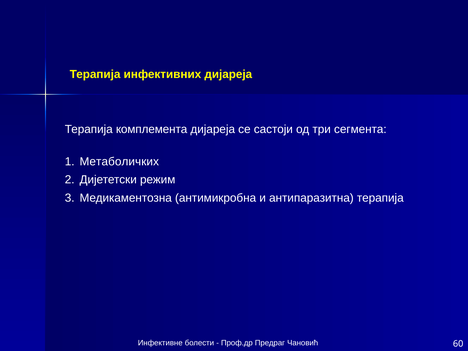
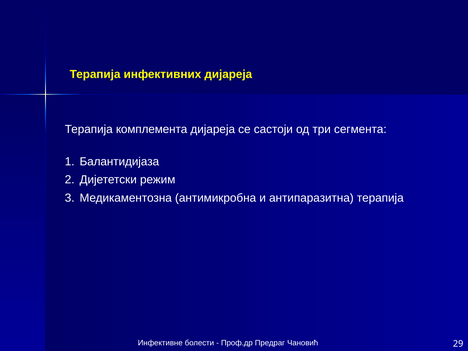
Метаболичких: Метаболичких -> Балантидијаза
60: 60 -> 29
